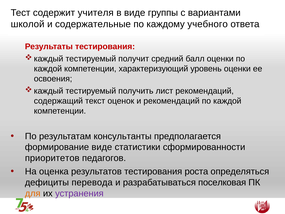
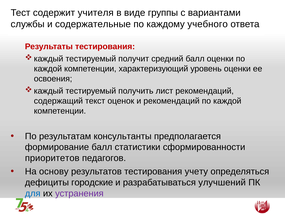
школой: школой -> службы
формирование виде: виде -> балл
оценка: оценка -> основу
роста: роста -> учету
перевода: перевода -> городские
поселковая: поселковая -> улучшений
для colour: orange -> blue
